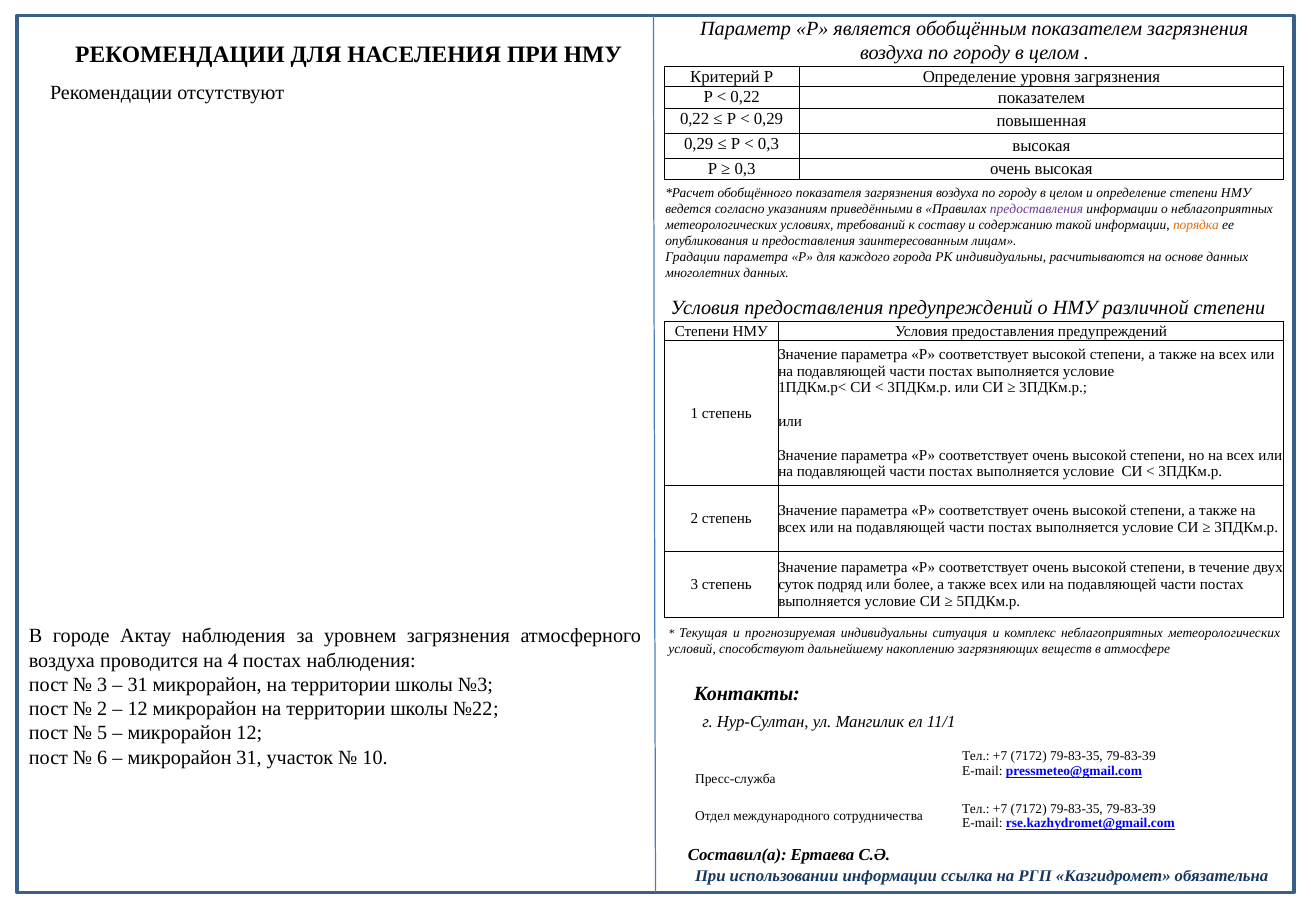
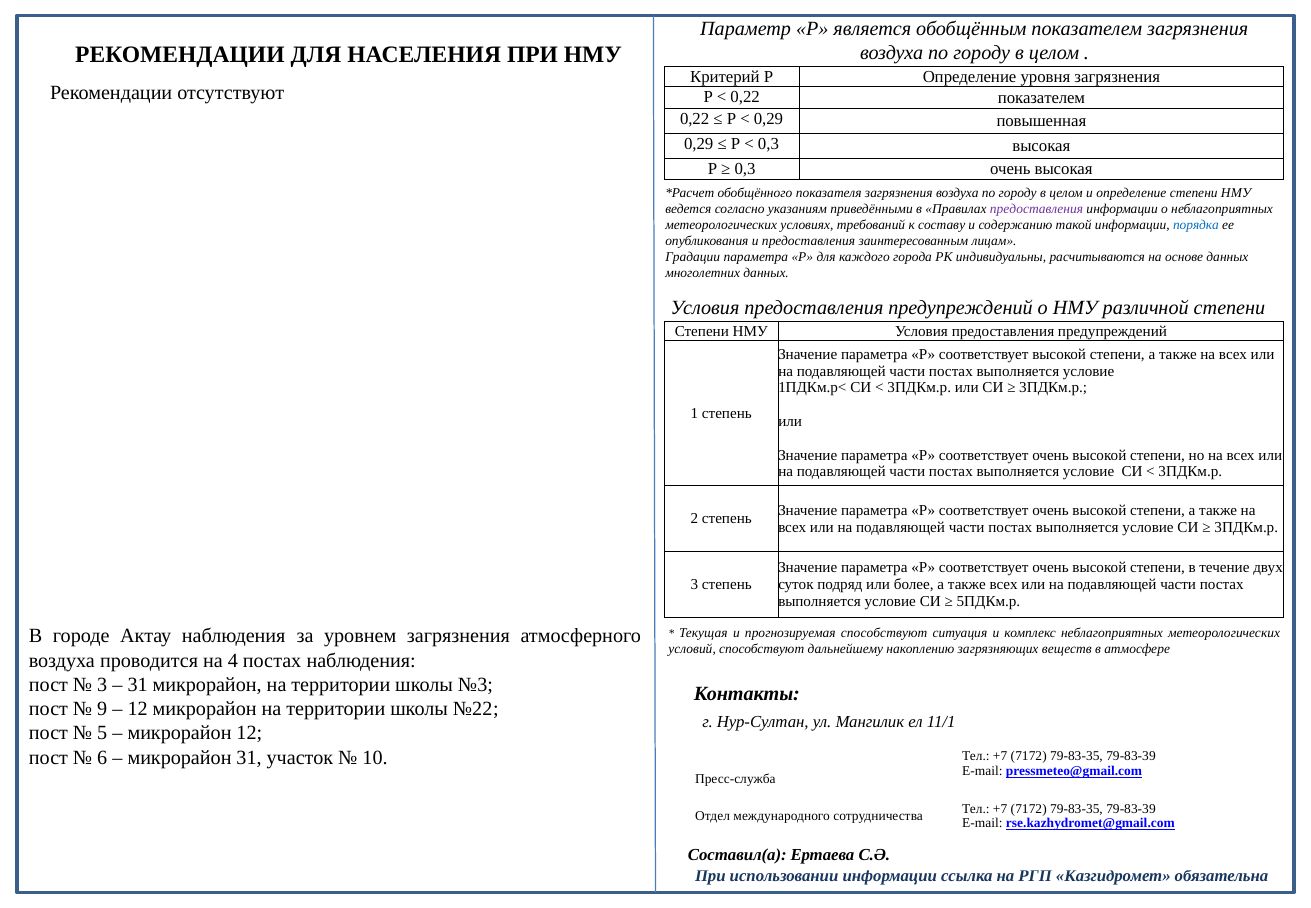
порядка colour: orange -> blue
прогнозируемая индивидуальны: индивидуальны -> способствуют
2 at (102, 709): 2 -> 9
